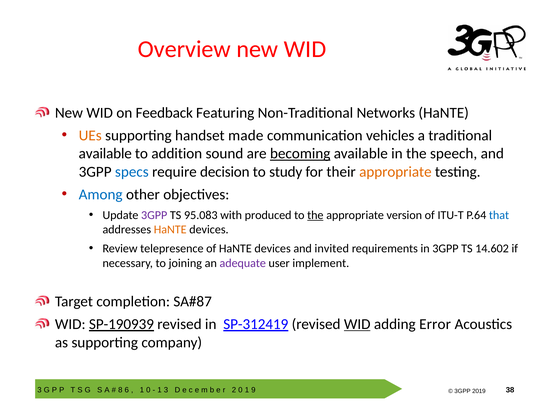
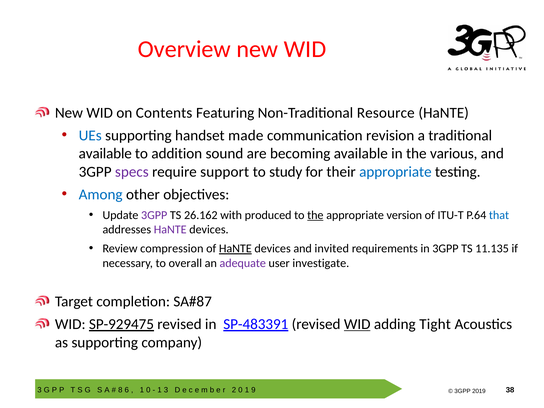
Feedback: Feedback -> Contents
Networks: Networks -> Resource
UEs colour: orange -> blue
vehicles: vehicles -> revision
becoming underline: present -> none
speech: speech -> various
specs colour: blue -> purple
decision: decision -> support
appropriate at (395, 172) colour: orange -> blue
95.083: 95.083 -> 26.162
HaNTE at (170, 230) colour: orange -> purple
telepresence: telepresence -> compression
HaNTE at (235, 249) underline: none -> present
14.602: 14.602 -> 11.135
joining: joining -> overall
implement: implement -> investigate
SP-190939: SP-190939 -> SP-929475
SP-312419: SP-312419 -> SP-483391
Error: Error -> Tight
